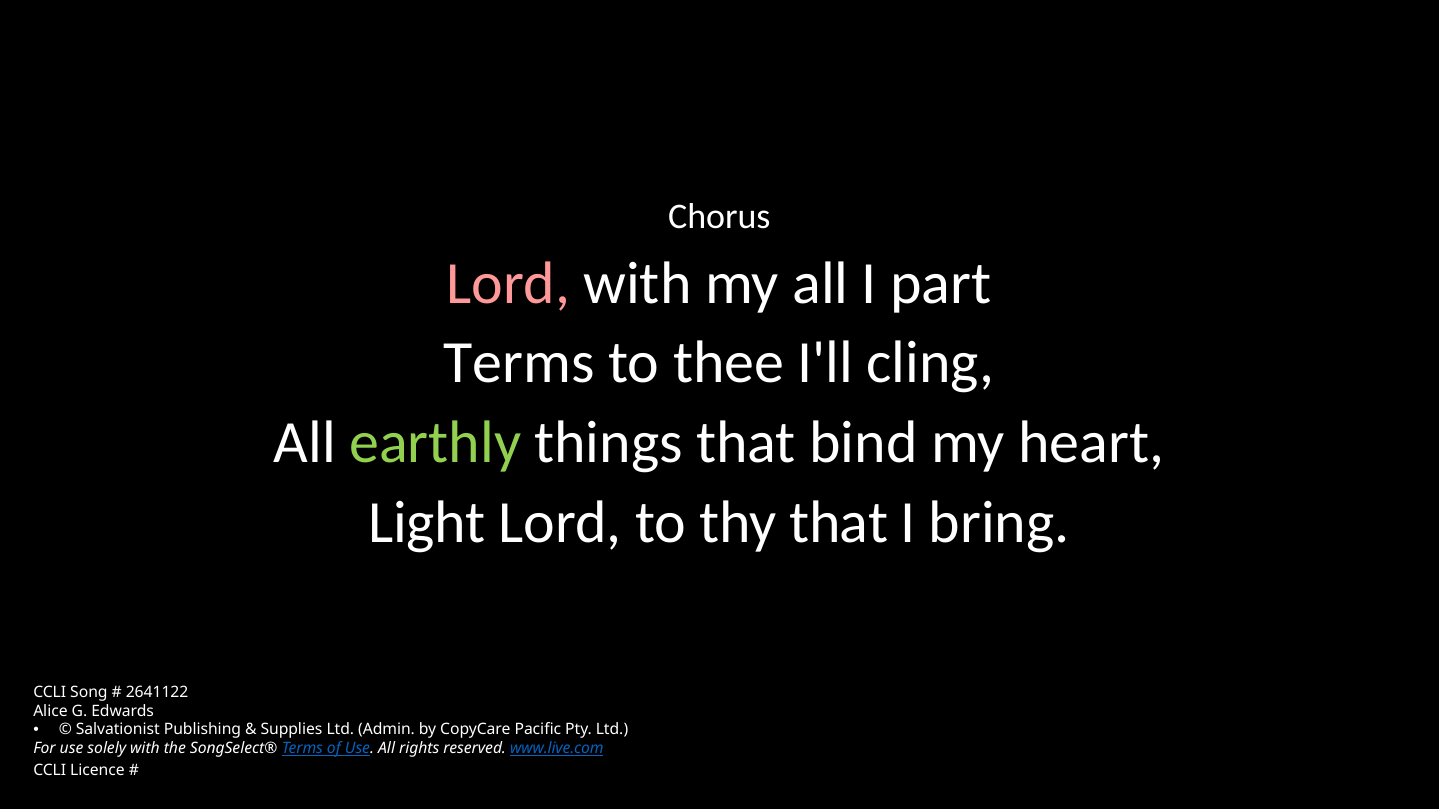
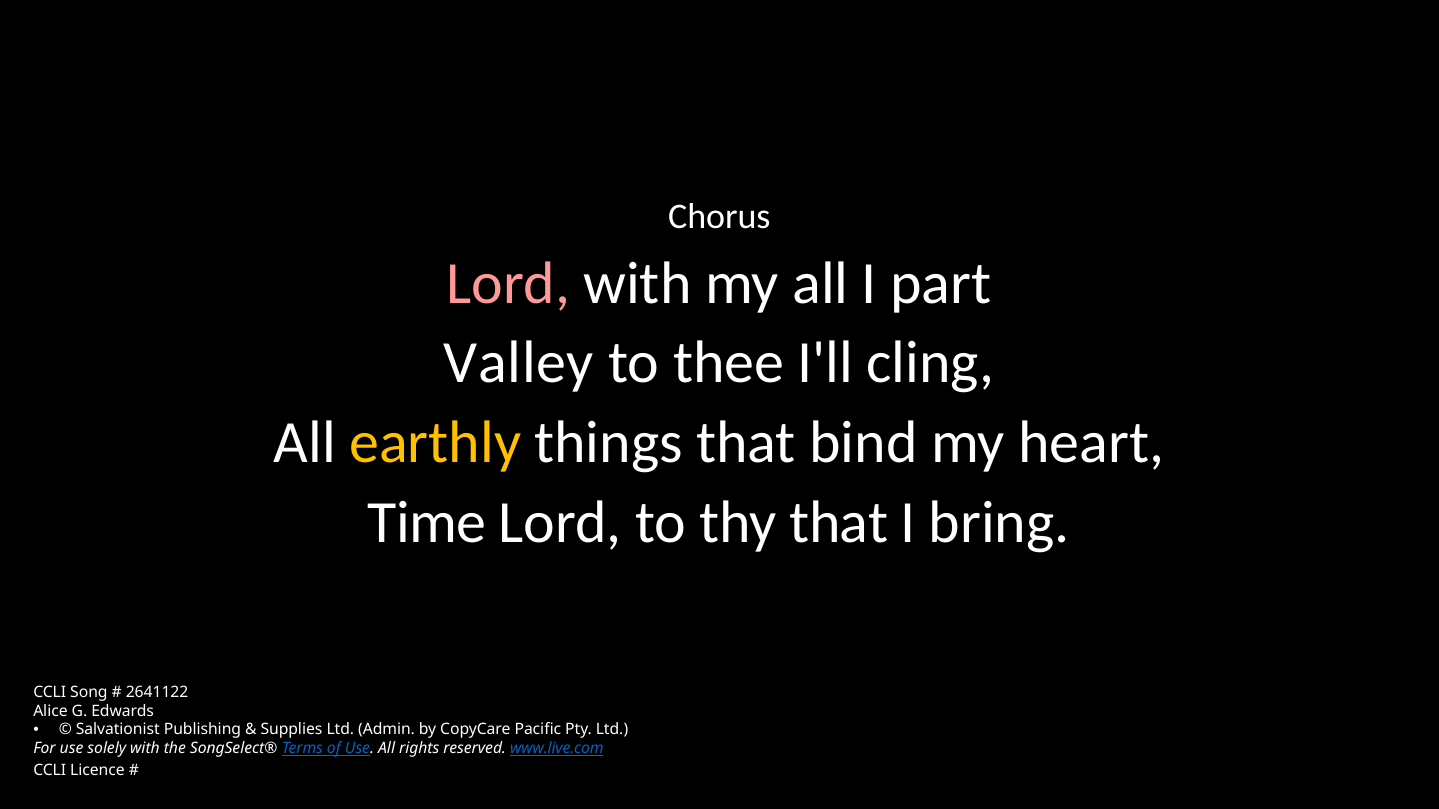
Terms at (519, 363): Terms -> Valley
earthly colour: light green -> yellow
Light: Light -> Time
